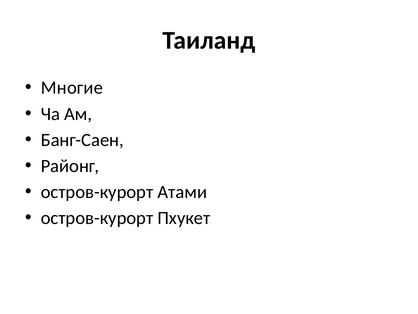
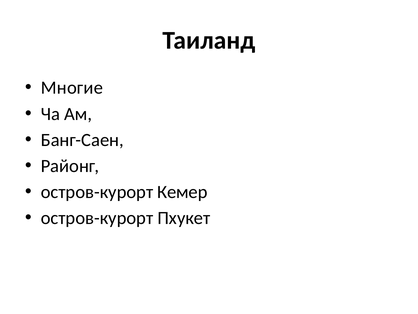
Атами: Атами -> Кемер
